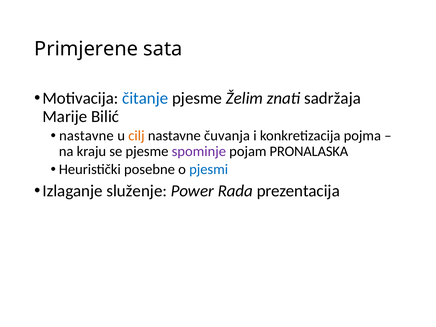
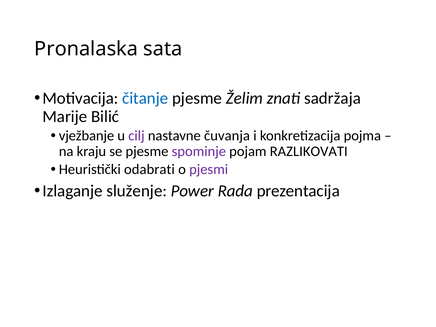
Primjerene: Primjerene -> Pronalaska
nastavne at (86, 136): nastavne -> vježbanje
cilj colour: orange -> purple
PRONALASKA: PRONALASKA -> RAZLIKOVATI
posebne: posebne -> odabrati
pjesmi colour: blue -> purple
